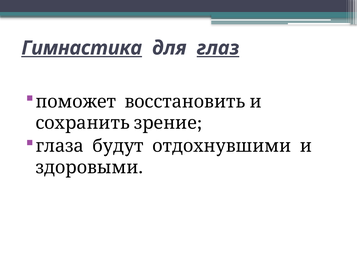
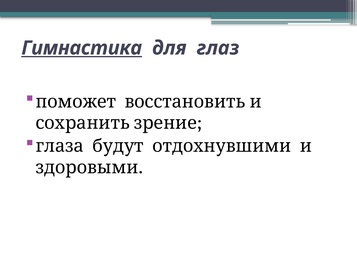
глаз underline: present -> none
